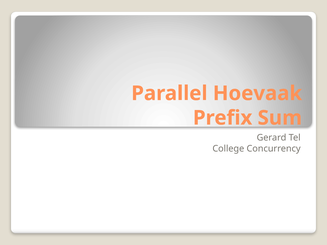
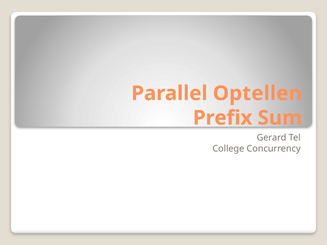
Hoevaak: Hoevaak -> Optellen
